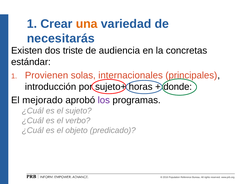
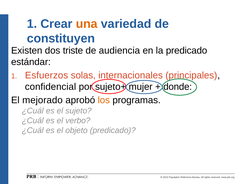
necesitarás: necesitarás -> constituyen
la concretas: concretas -> predicado
Provienen: Provienen -> Esfuerzos
introducción: introducción -> confidencial
horas: horas -> mujer
los colour: purple -> orange
